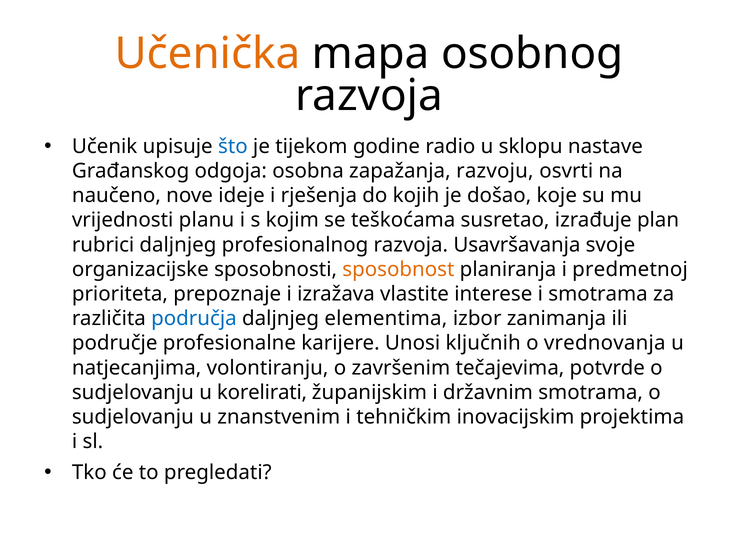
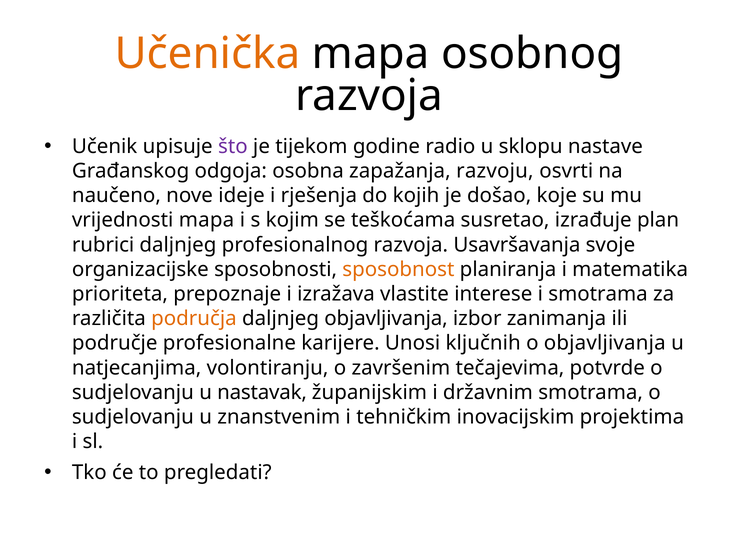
što colour: blue -> purple
vrijednosti planu: planu -> mapa
predmetnoj: predmetnoj -> matematika
područja colour: blue -> orange
daljnjeg elementima: elementima -> objavljivanja
o vrednovanja: vrednovanja -> objavljivanja
korelirati: korelirati -> nastavak
